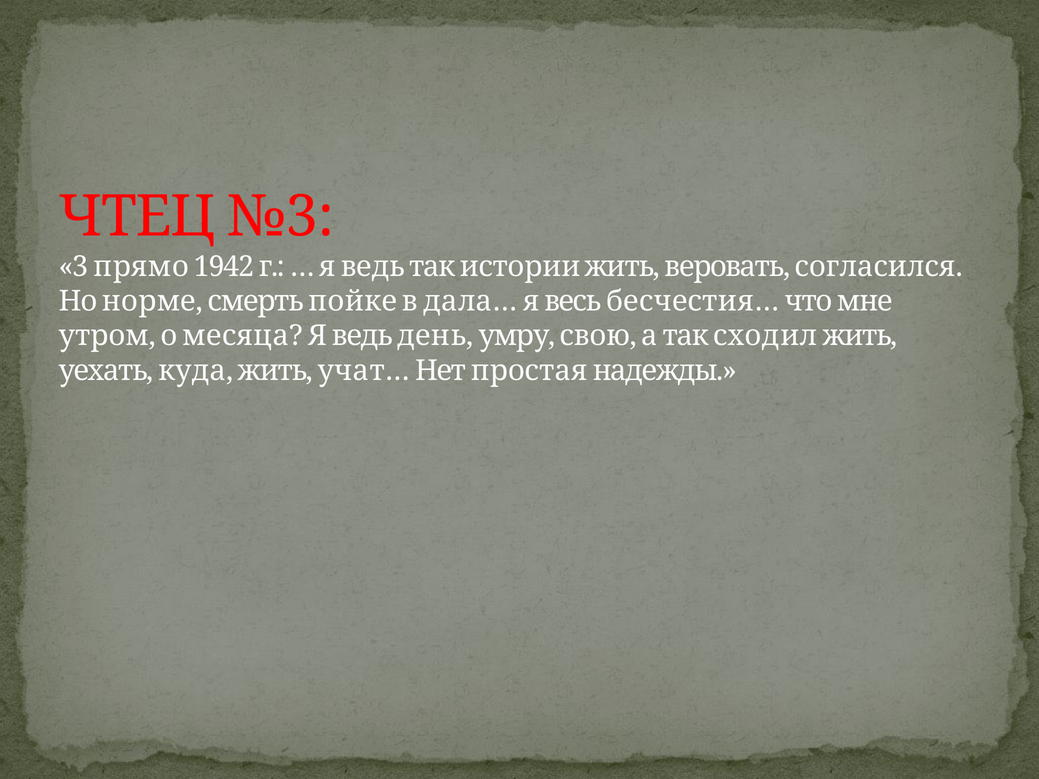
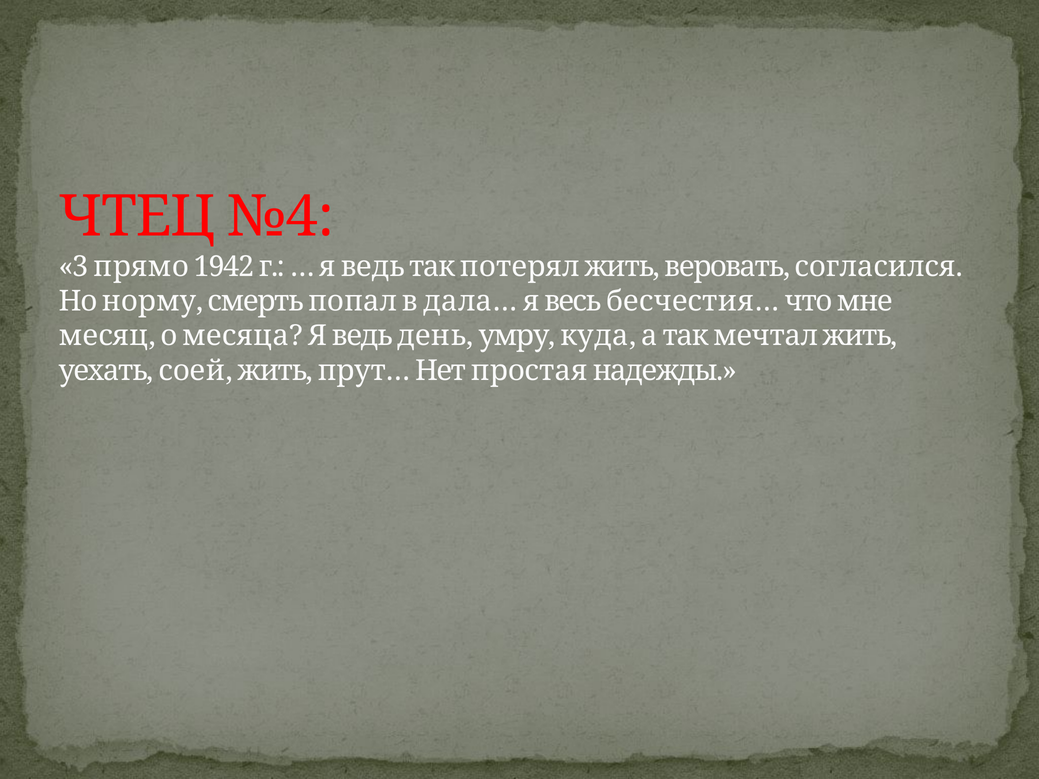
№3: №3 -> №4
истории: истории -> потерял
норме: норме -> норму
пойке: пойке -> попал
утром: утром -> месяц
свою: свою -> куда
сходил: сходил -> мечтал
куда: куда -> соей
учат…: учат… -> прут…
